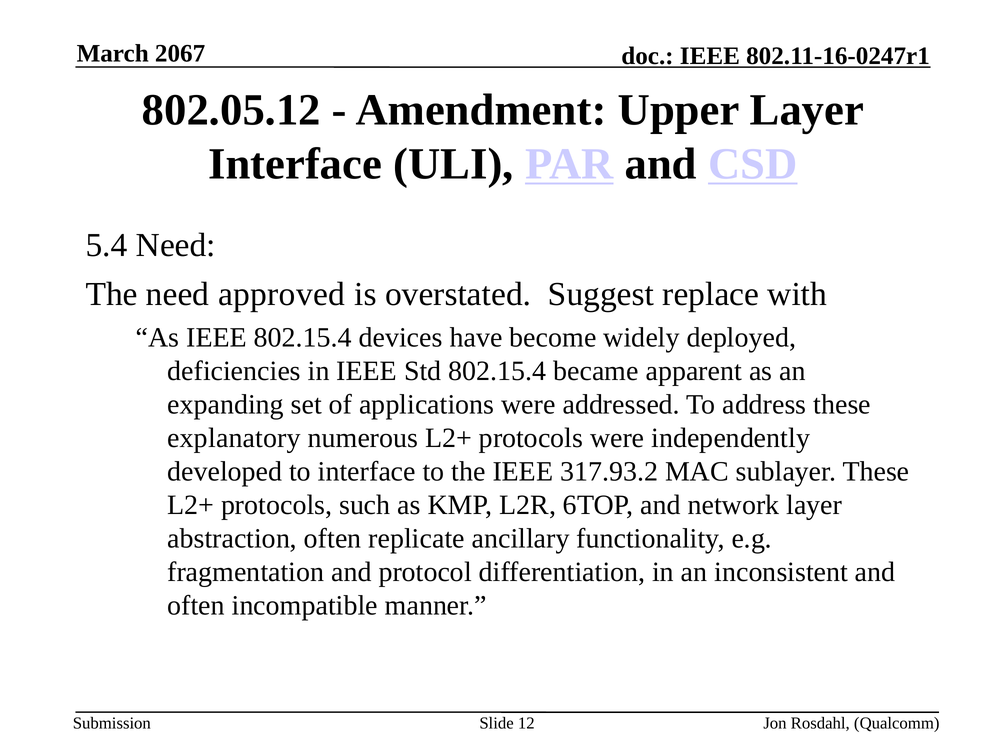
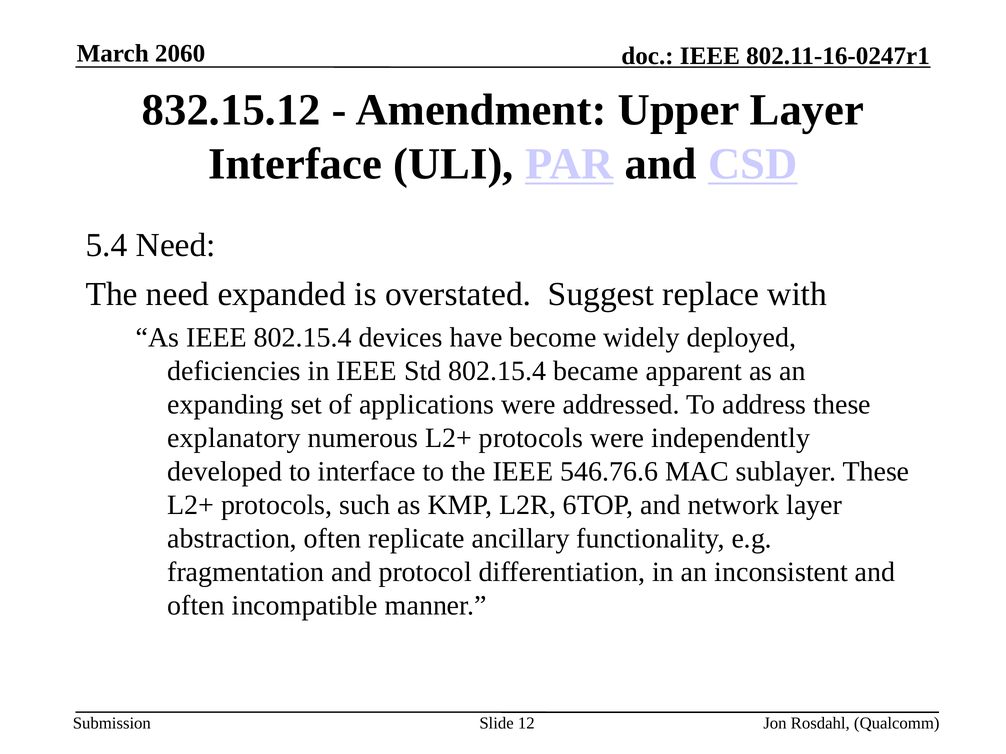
2067: 2067 -> 2060
802.05.12: 802.05.12 -> 832.15.12
approved: approved -> expanded
317.93.2: 317.93.2 -> 546.76.6
